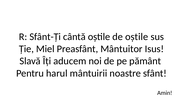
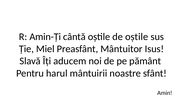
Sfânt-Ți: Sfânt-Ți -> Amin-Ți
